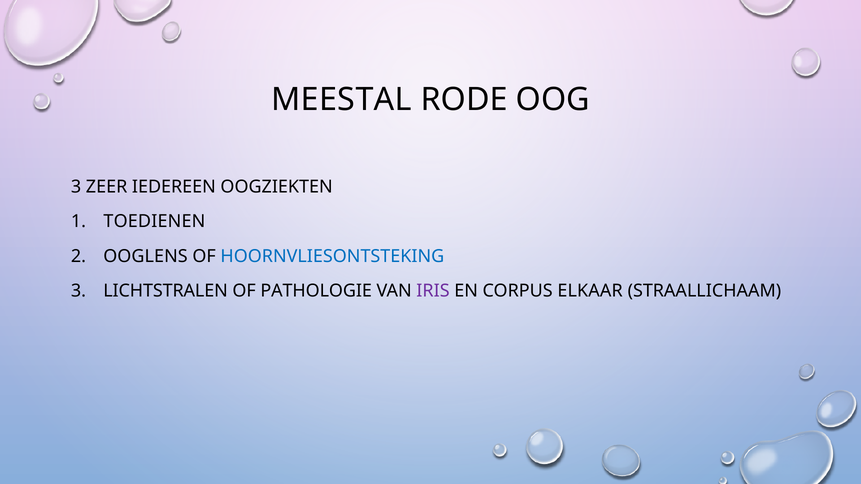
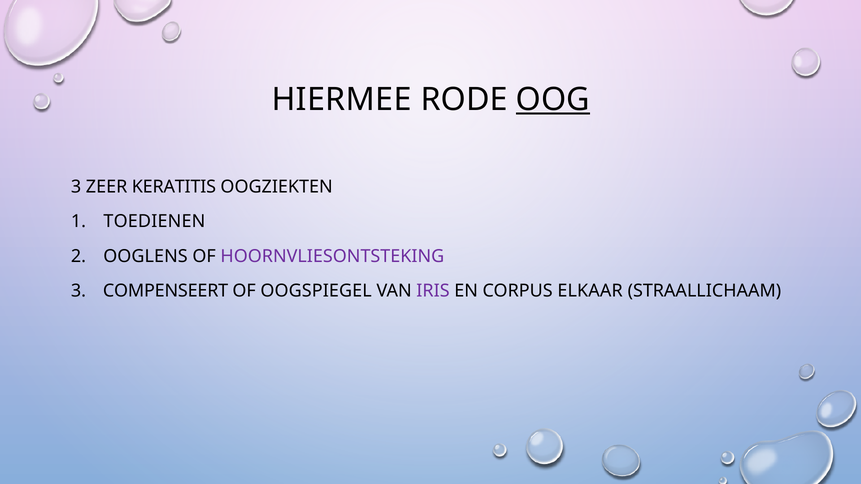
MEESTAL: MEESTAL -> HIERMEE
OOG underline: none -> present
IEDEREEN: IEDEREEN -> KERATITIS
HOORNVLIESONTSTEKING colour: blue -> purple
LICHTSTRALEN: LICHTSTRALEN -> COMPENSEERT
PATHOLOGIE: PATHOLOGIE -> OOGSPIEGEL
